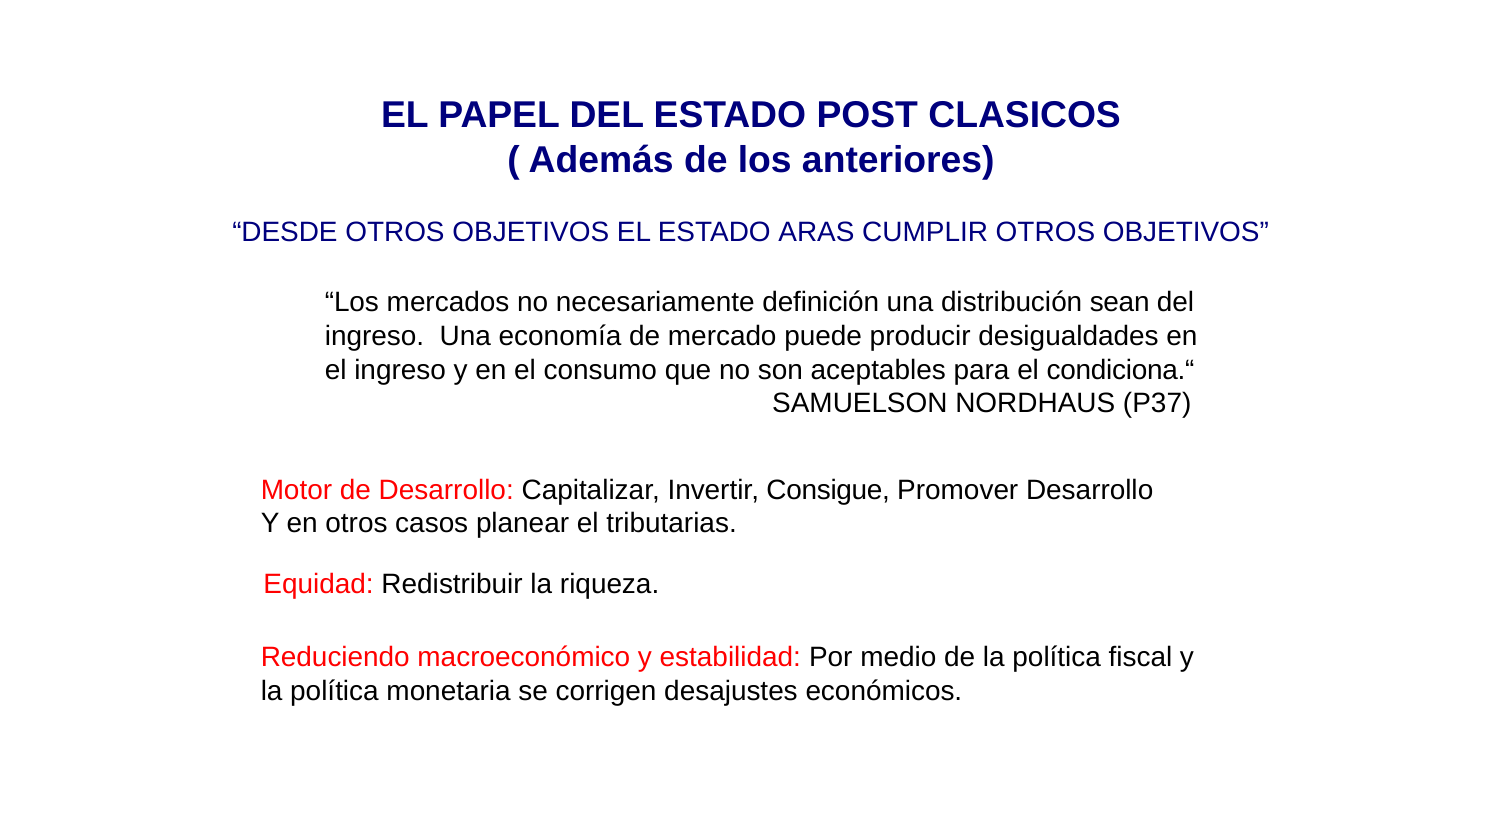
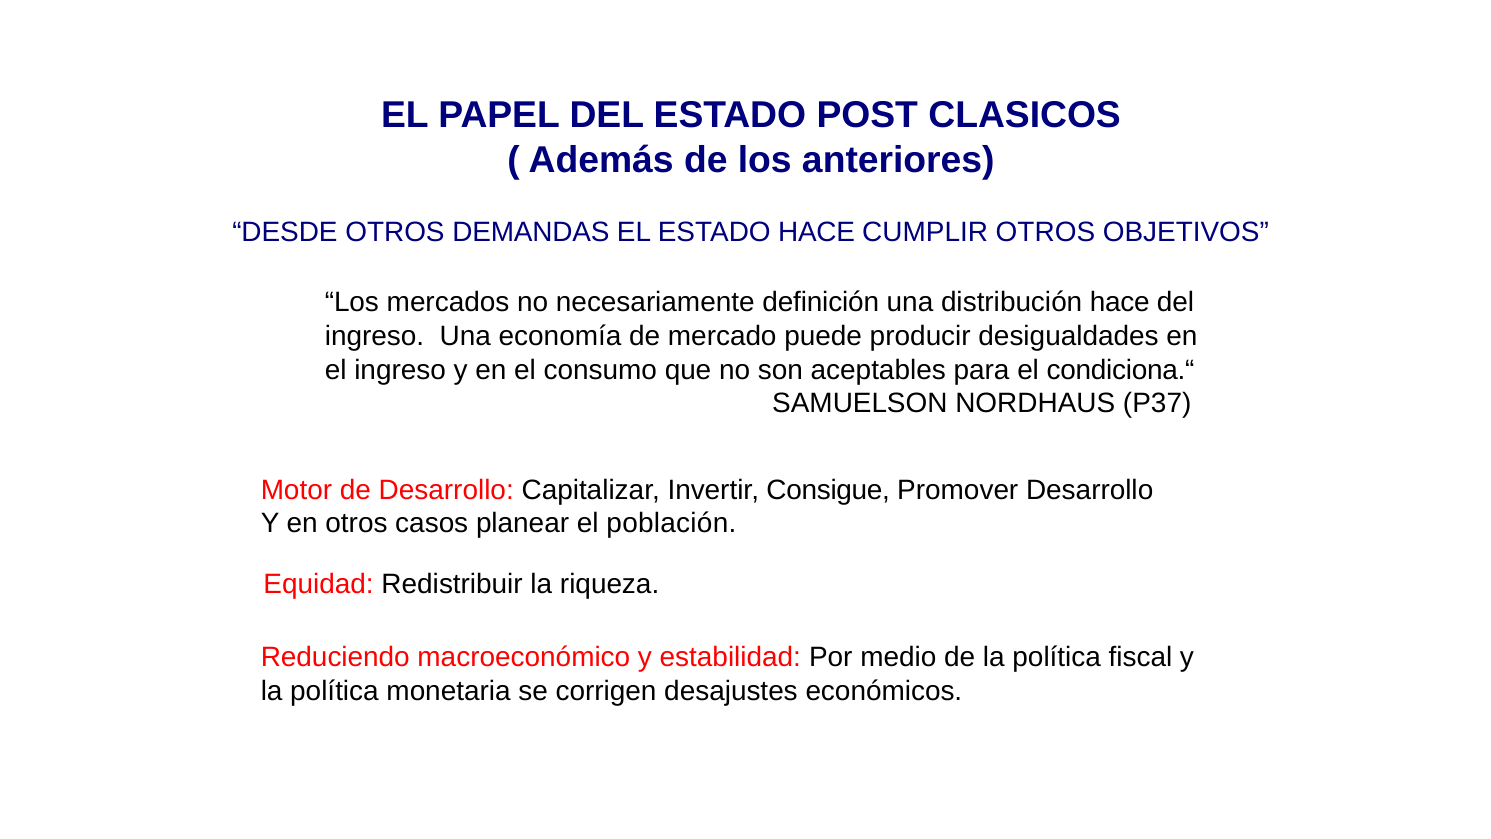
DESDE OTROS OBJETIVOS: OBJETIVOS -> DEMANDAS
ESTADO ARAS: ARAS -> HACE
distribución sean: sean -> hace
tributarias: tributarias -> población
